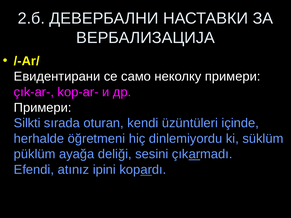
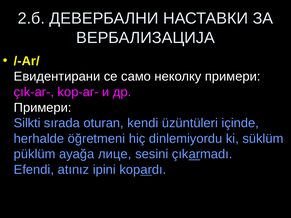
deliği: deliği -> лице
